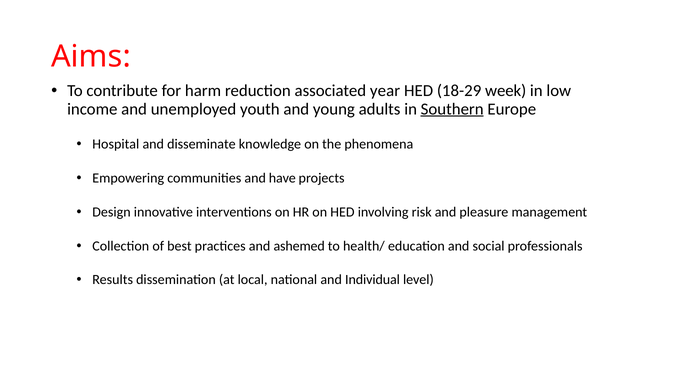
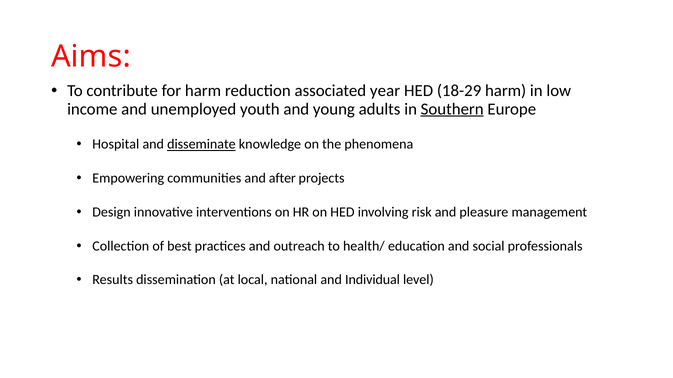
18-29 week: week -> harm
disseminate underline: none -> present
have: have -> after
ashemed: ashemed -> outreach
